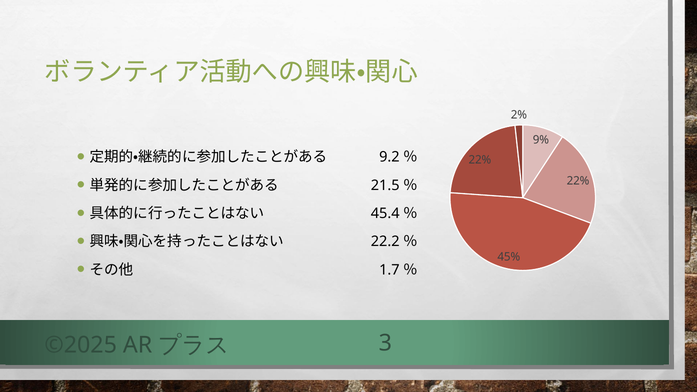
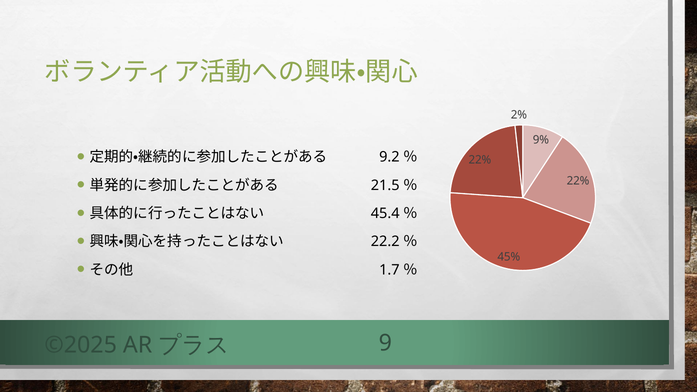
3: 3 -> 9
